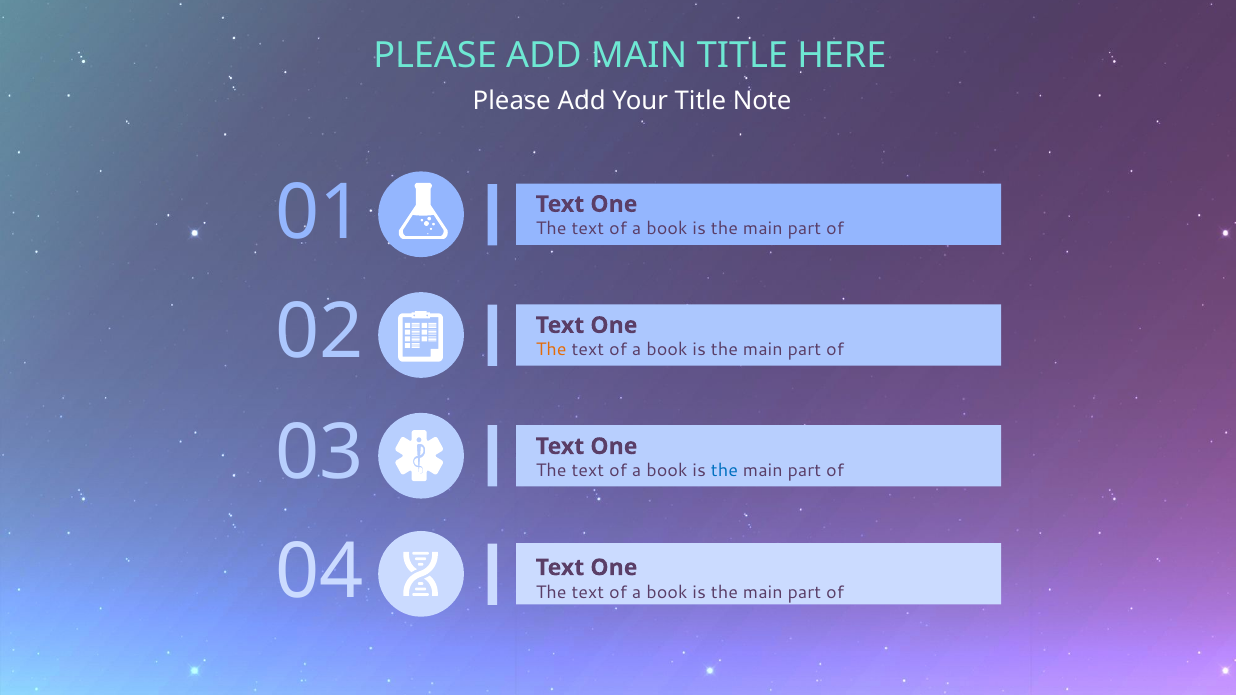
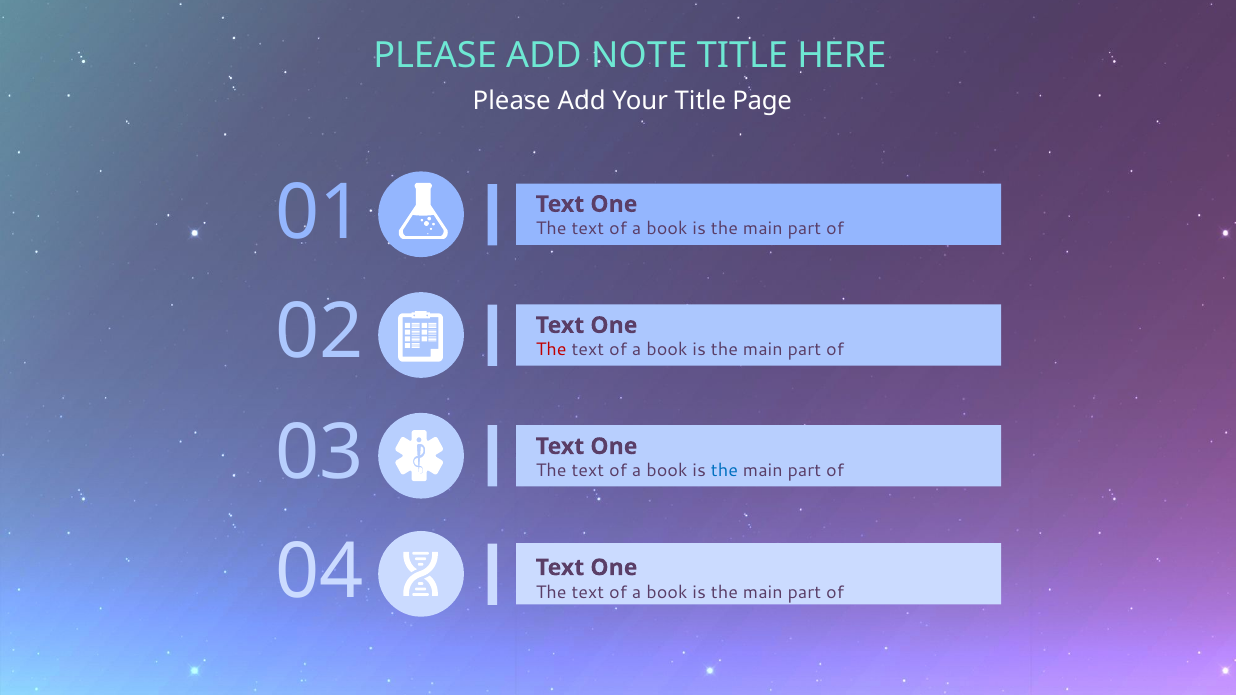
ADD MAIN: MAIN -> NOTE
Note: Note -> Page
The at (551, 350) colour: orange -> red
